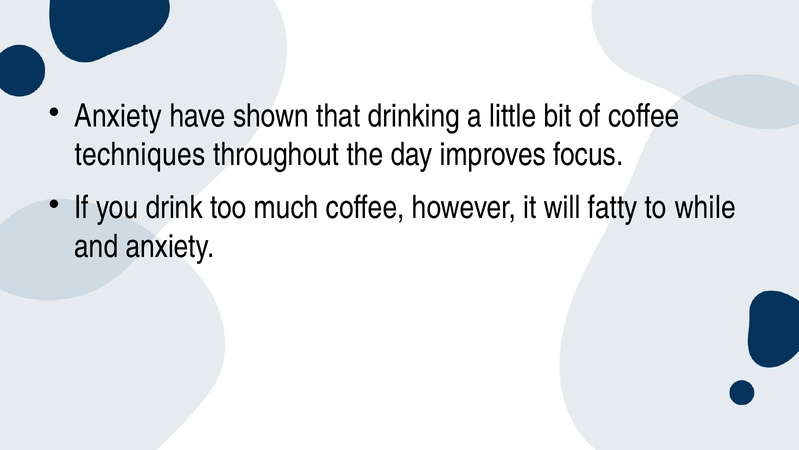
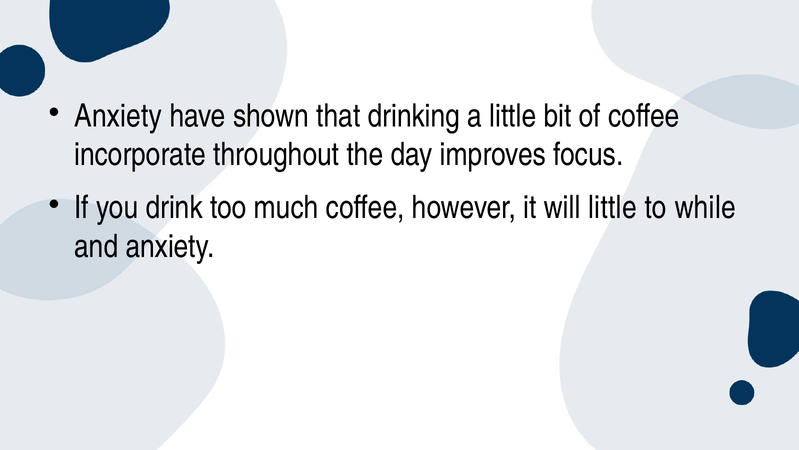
techniques: techniques -> incorporate
will fatty: fatty -> little
